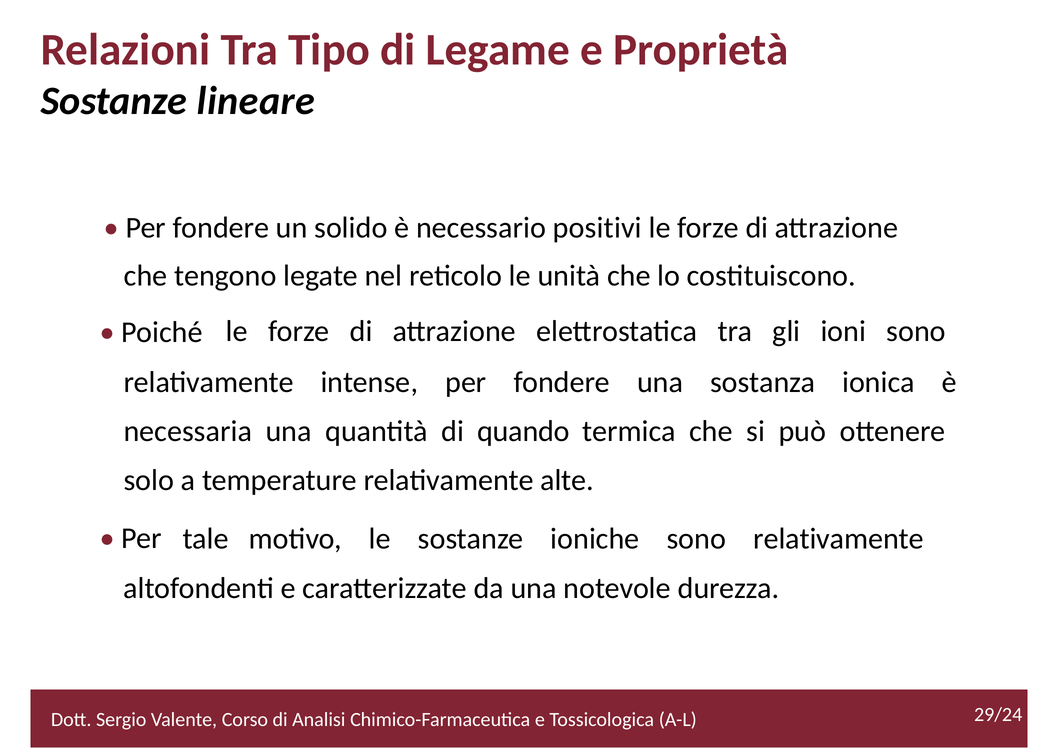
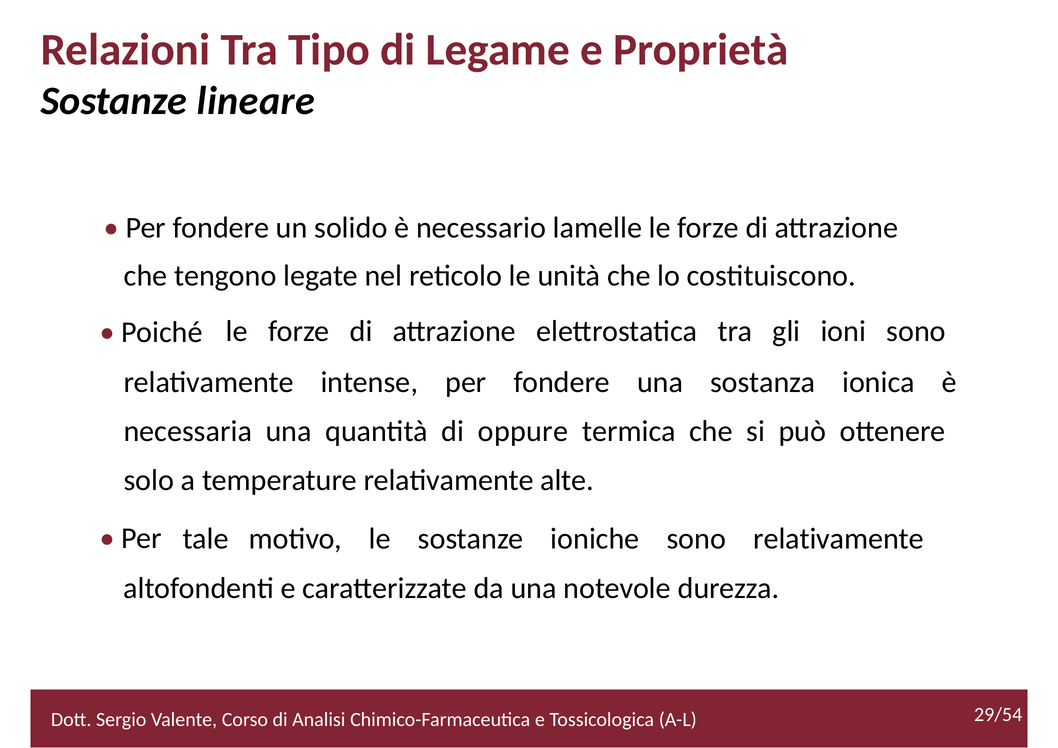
positivi: positivi -> lamelle
quando: quando -> oppure
29/24: 29/24 -> 29/54
